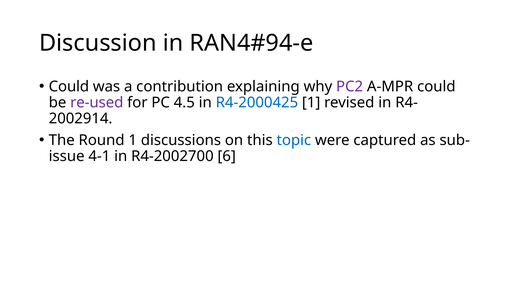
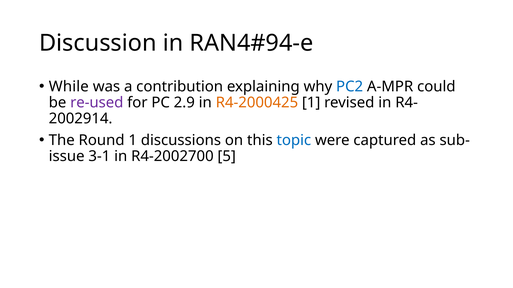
Could at (69, 87): Could -> While
PC2 colour: purple -> blue
4.5: 4.5 -> 2.9
R4-2000425 colour: blue -> orange
4-1: 4-1 -> 3-1
6: 6 -> 5
